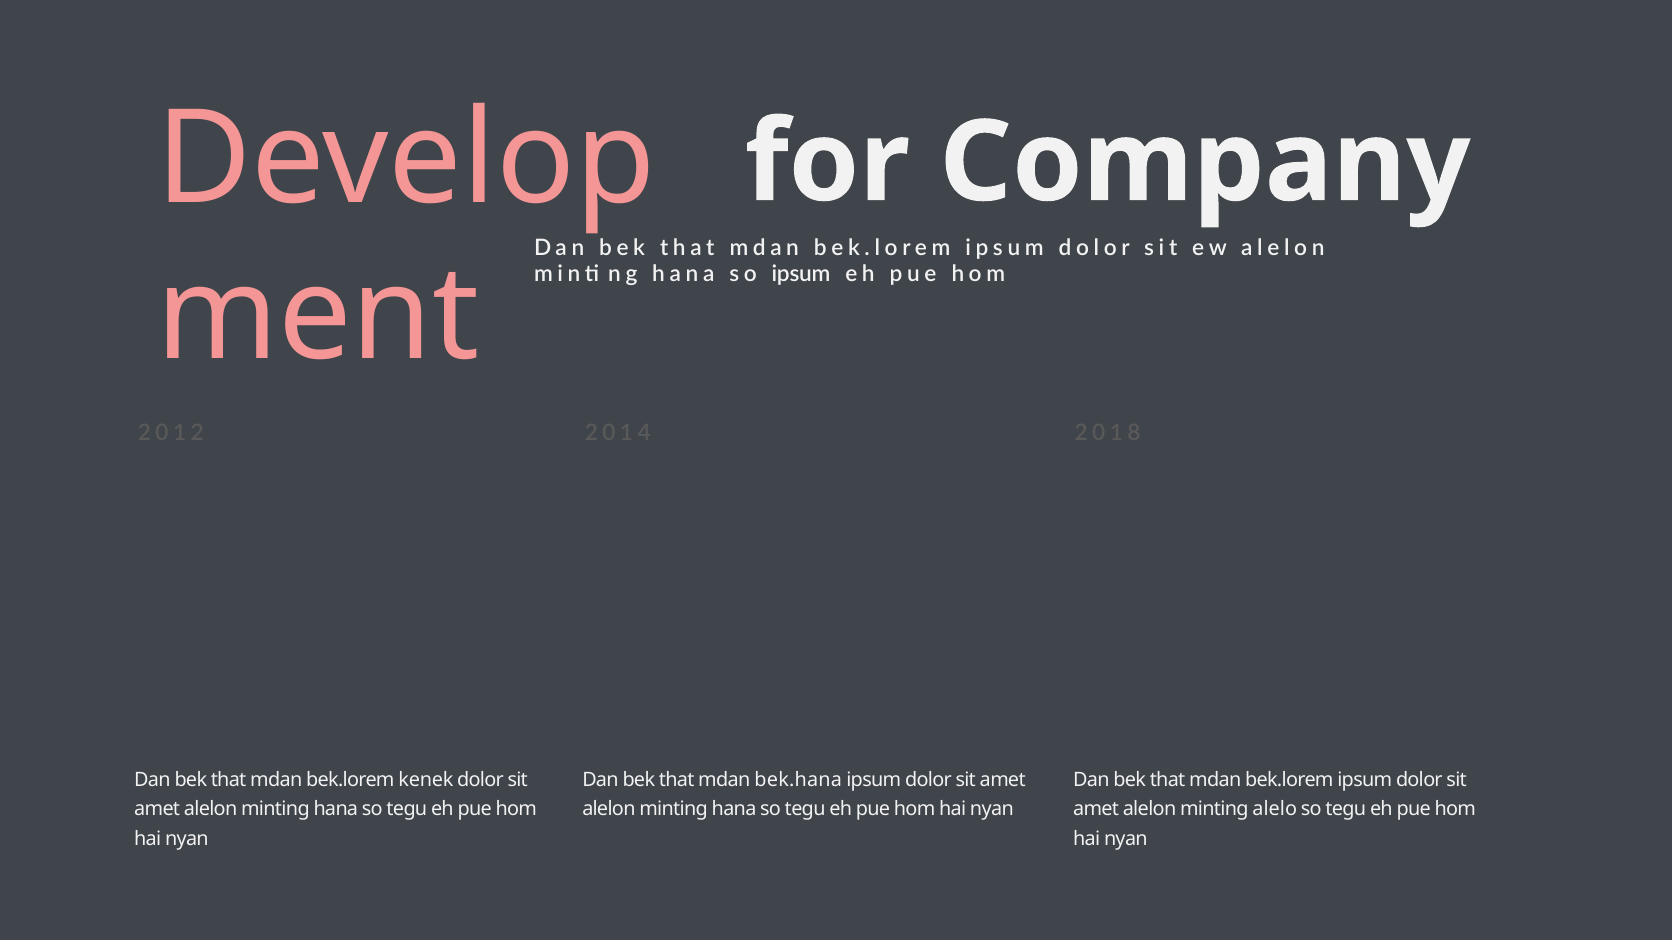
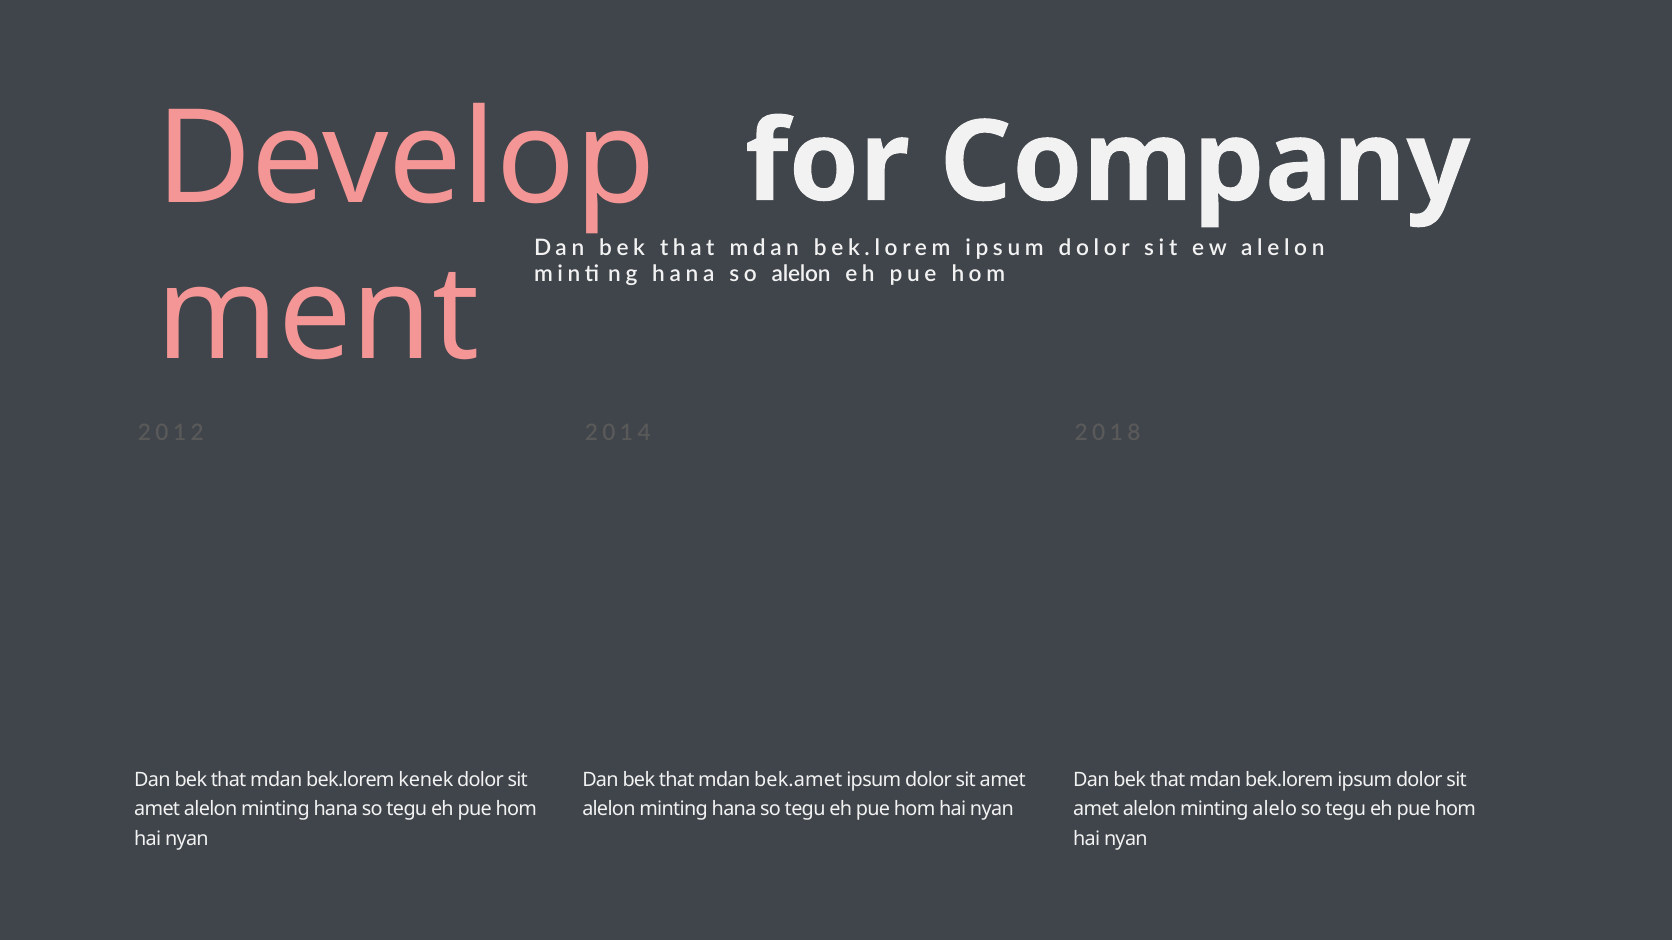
so ipsum: ipsum -> alelon
bek.hana: bek.hana -> bek.amet
